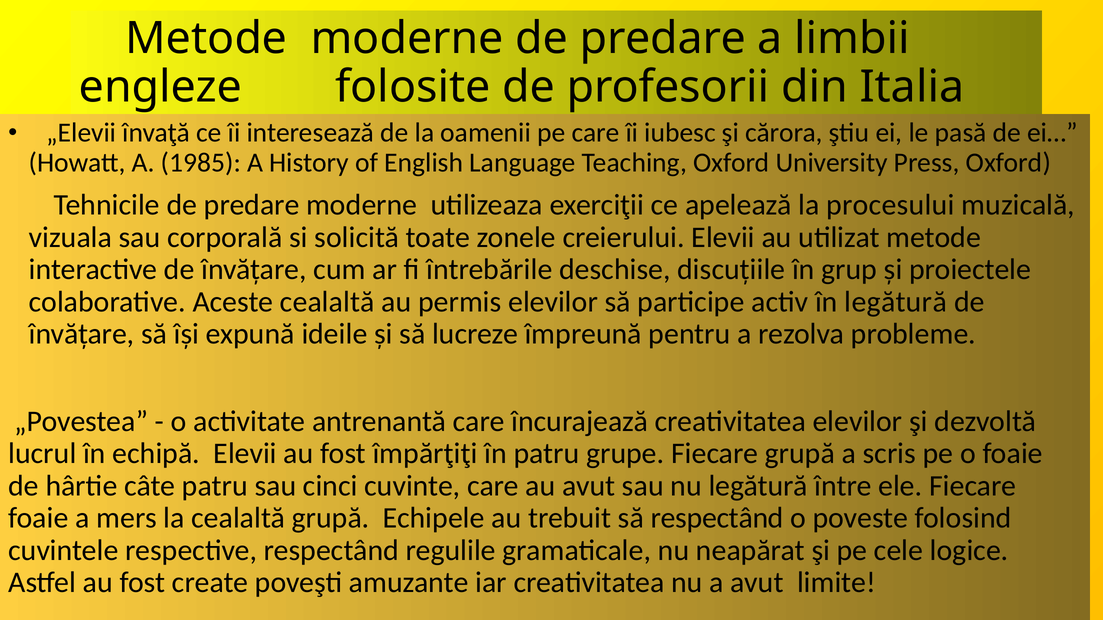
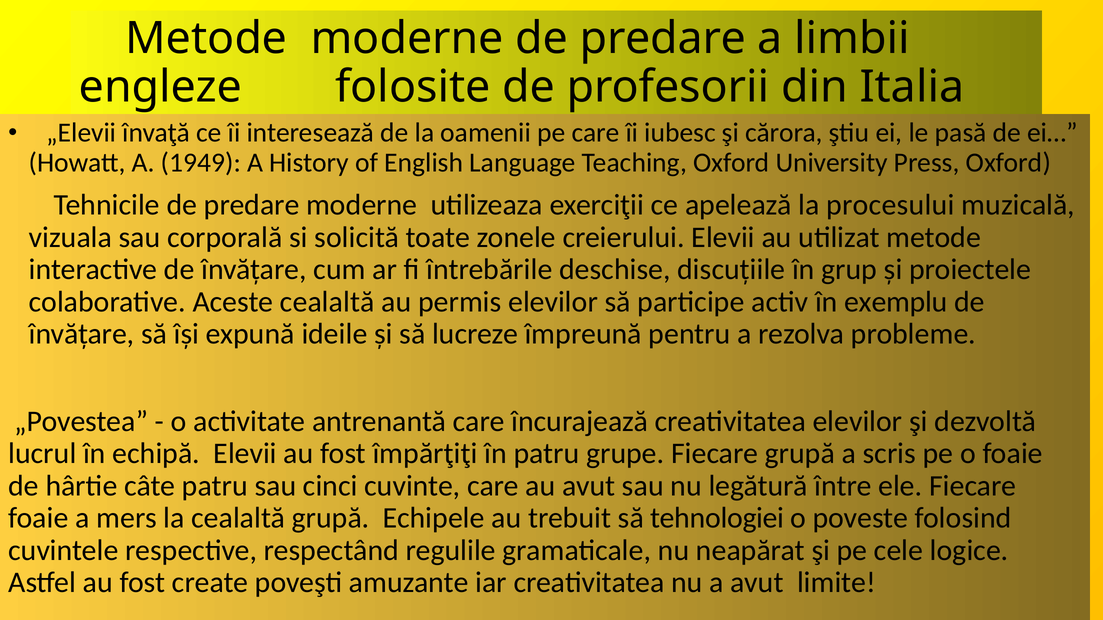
1985: 1985 -> 1949
în legătură: legătură -> exemplu
să respectând: respectând -> tehnologiei
